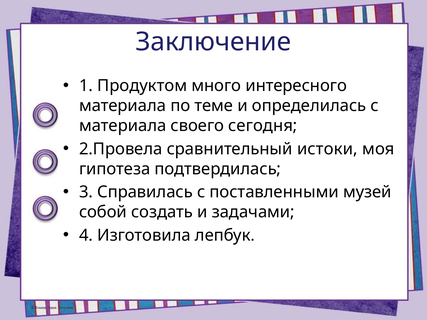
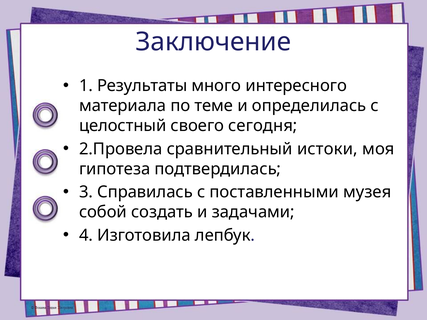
Продуктом: Продуктом -> Результаты
материала at (123, 126): материала -> целостный
музей: музей -> музея
